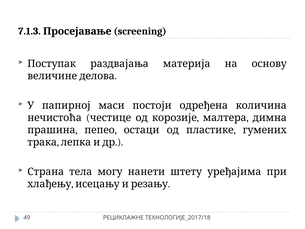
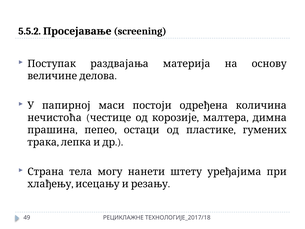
7.1.3: 7.1.3 -> 5.5.2
